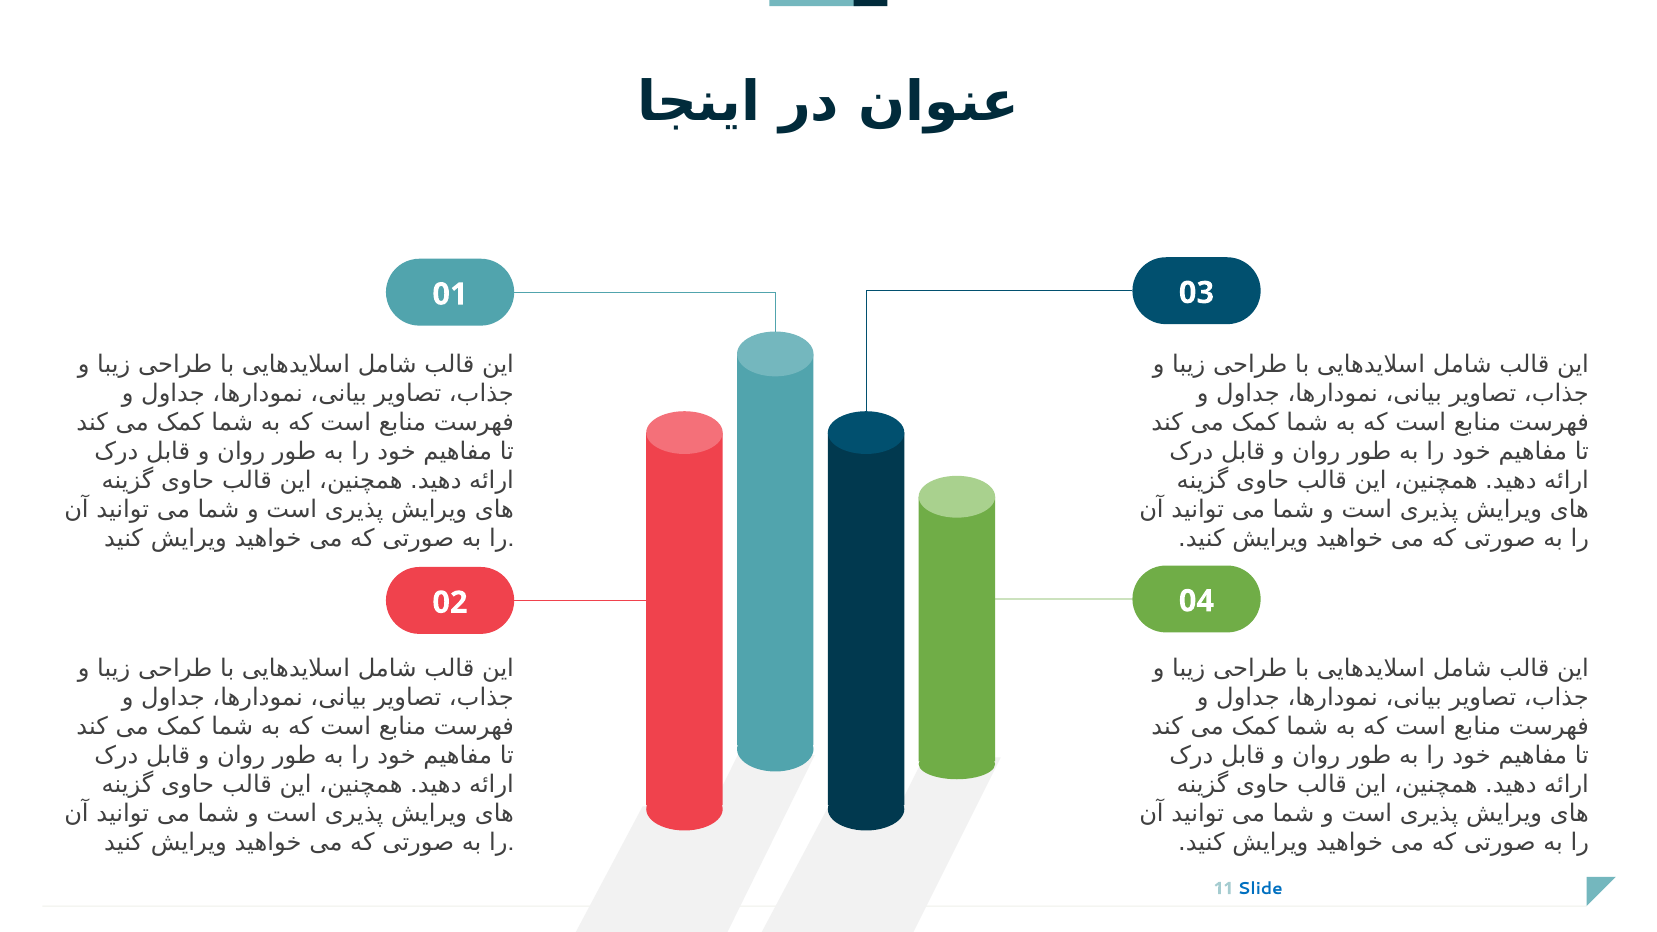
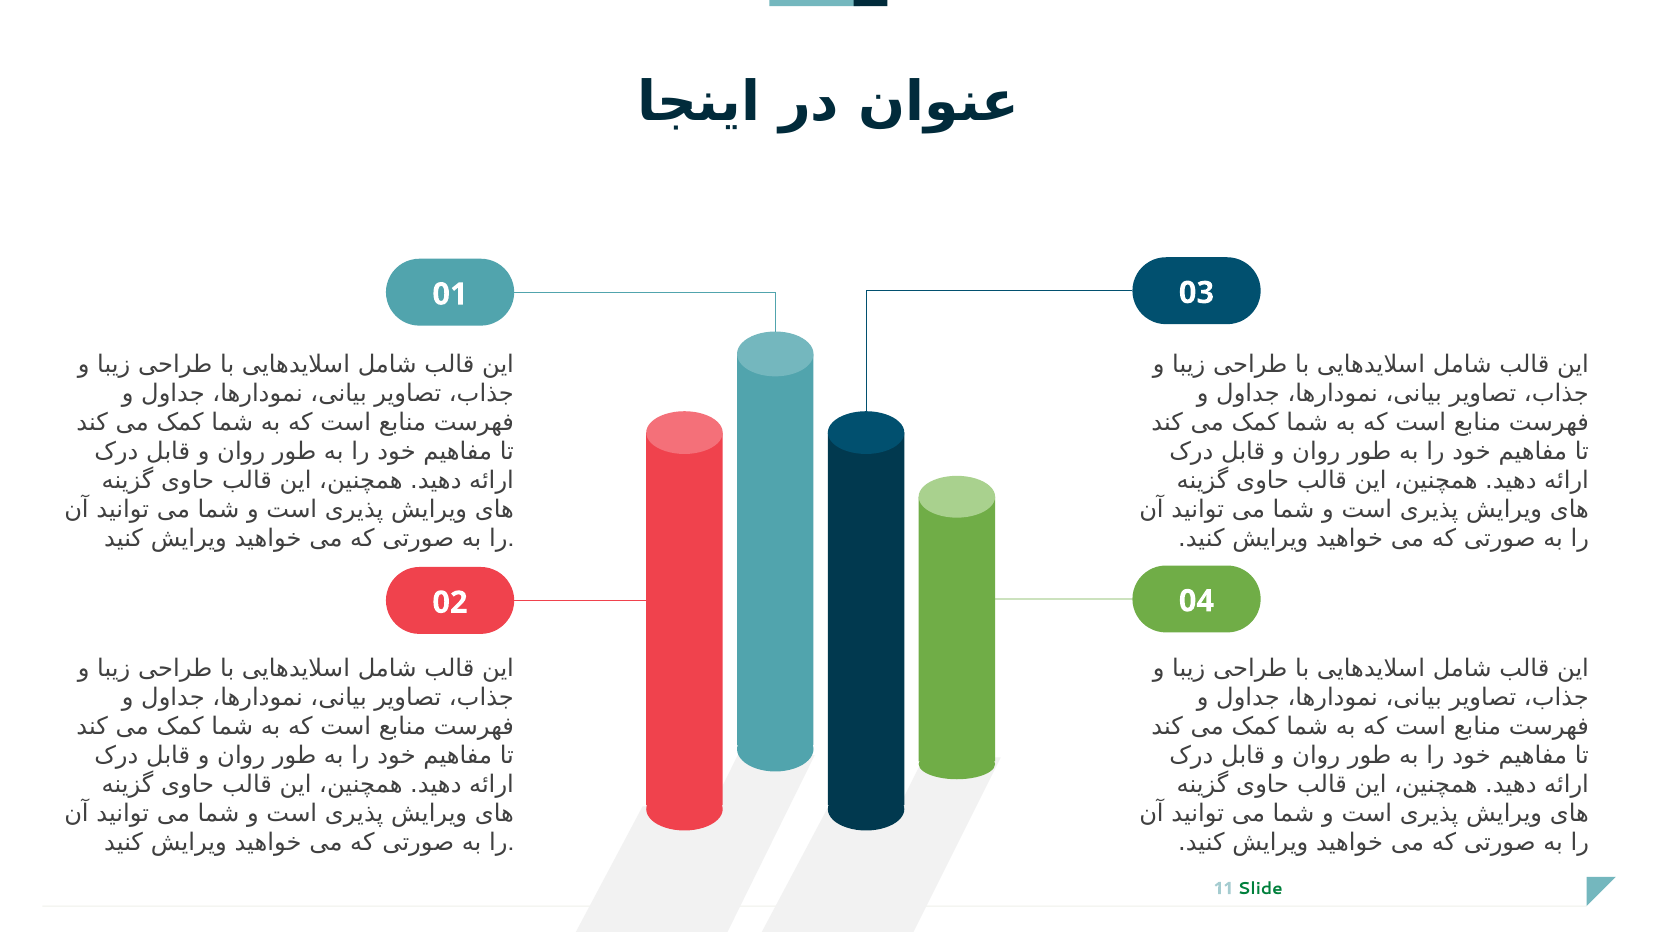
Slide colour: blue -> green
